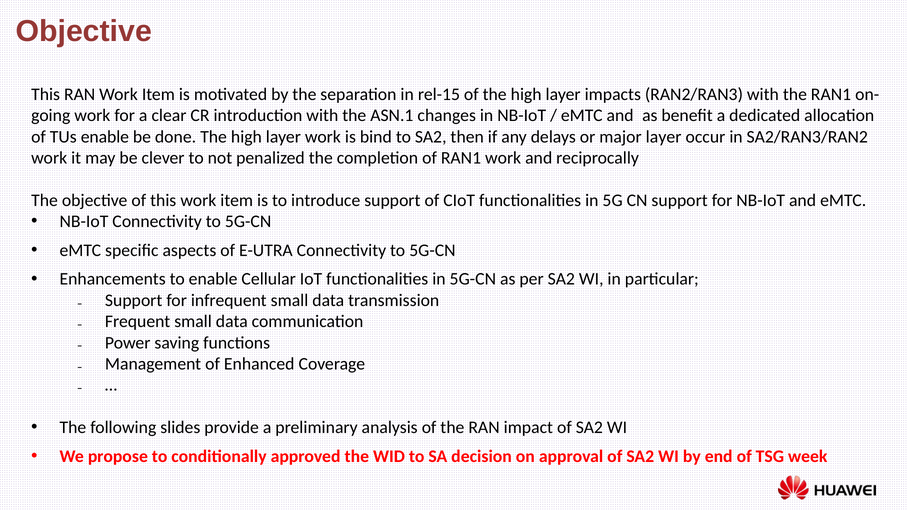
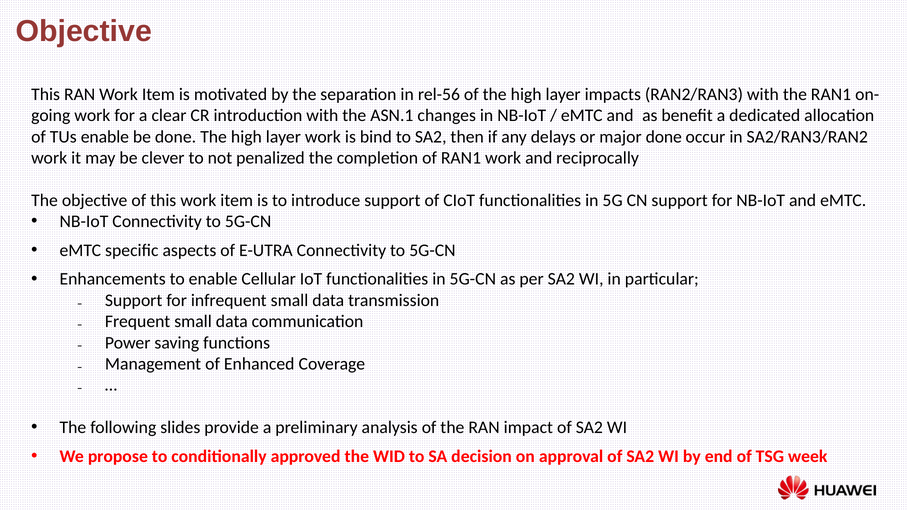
rel-15: rel-15 -> rel-56
major layer: layer -> done
